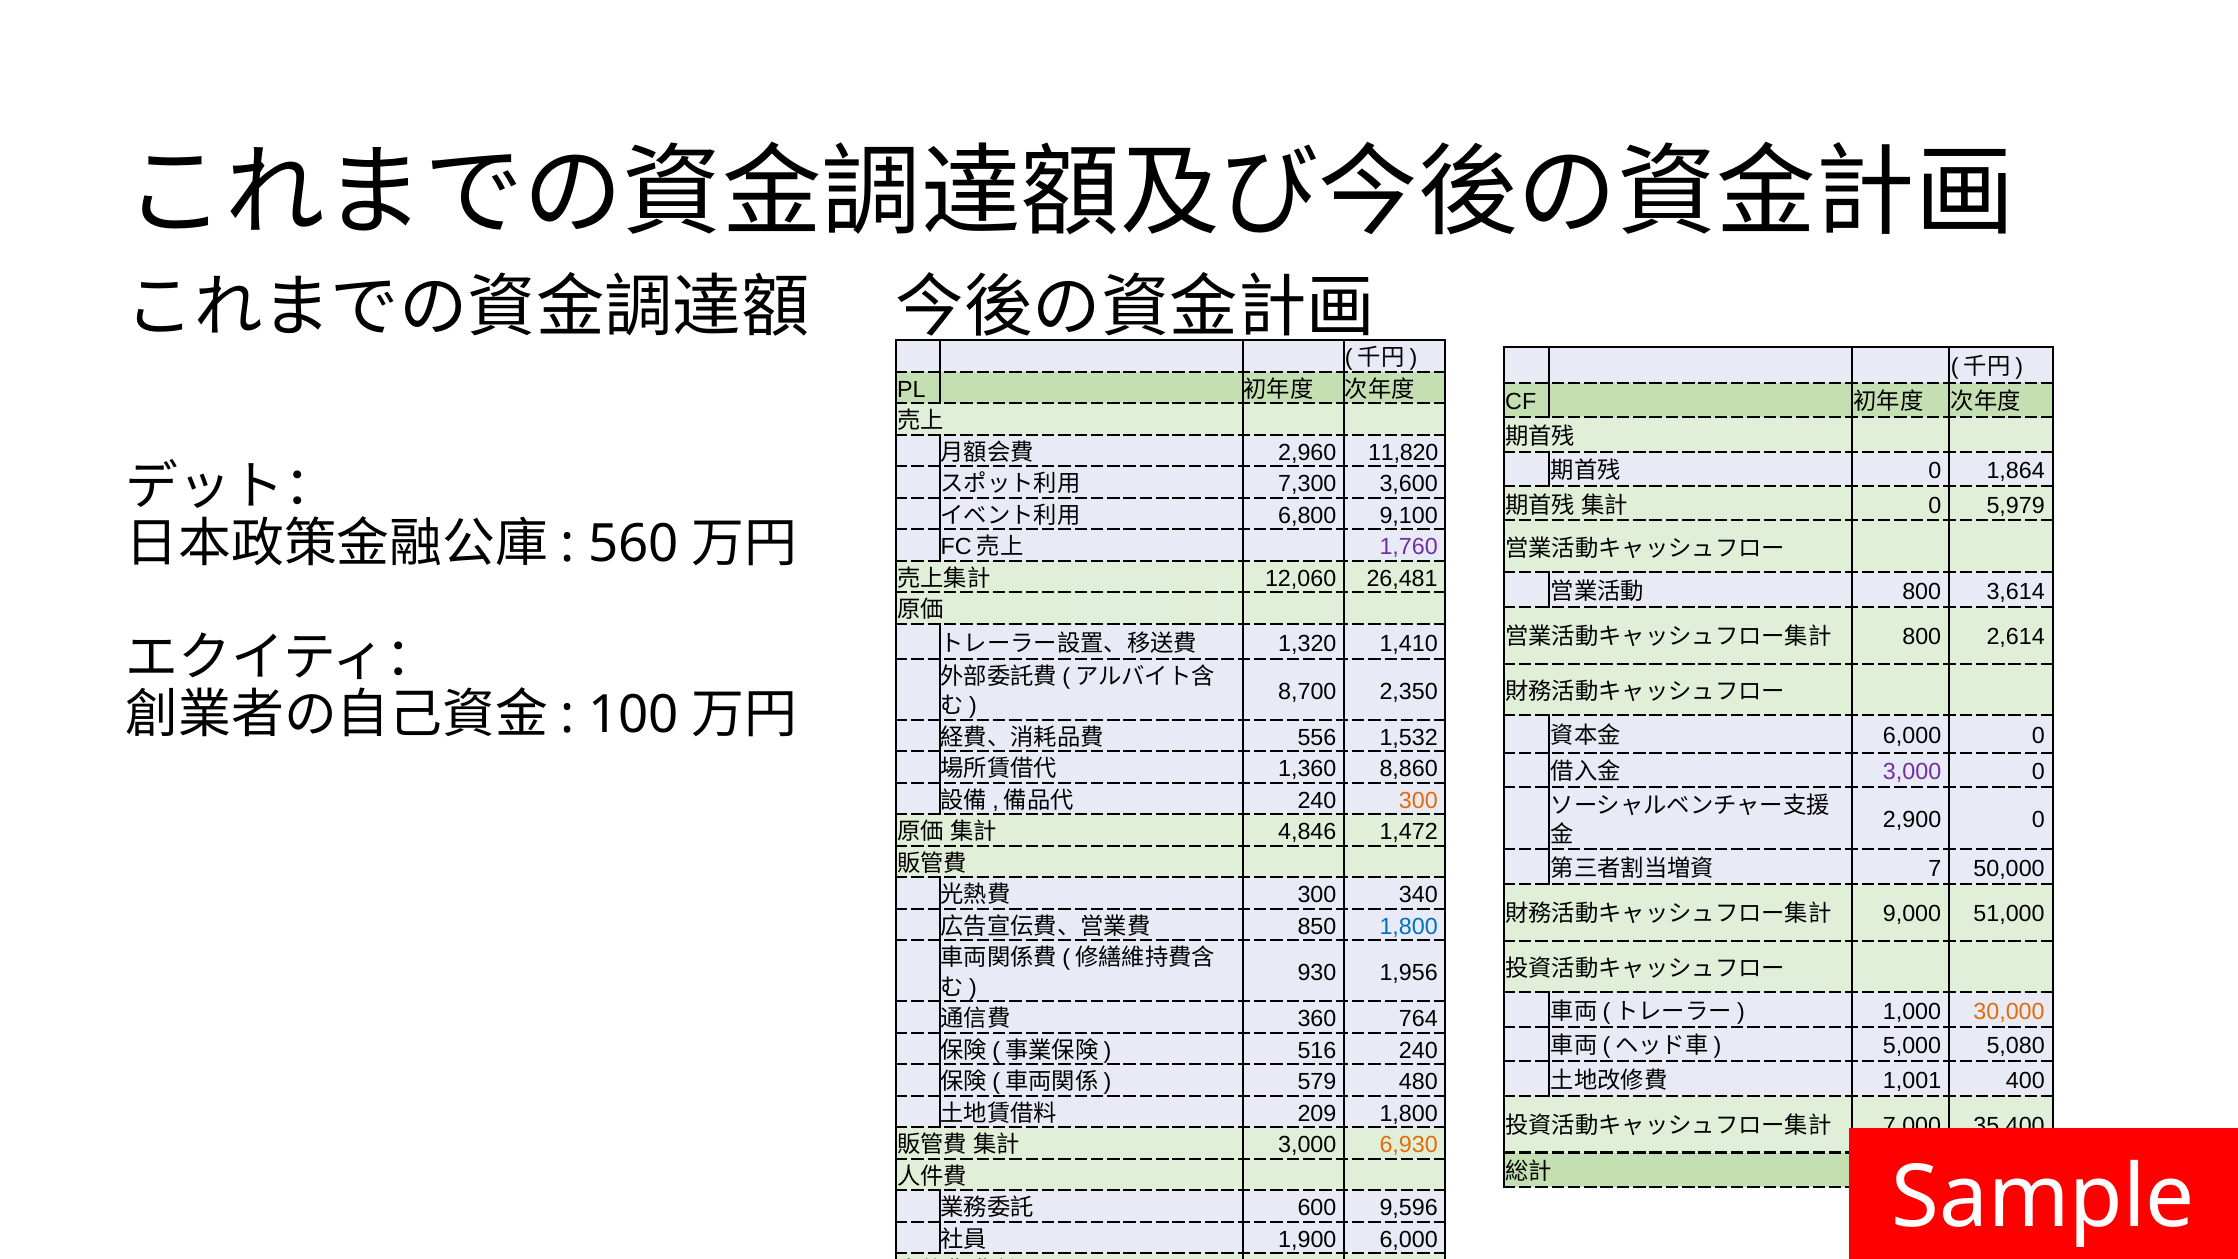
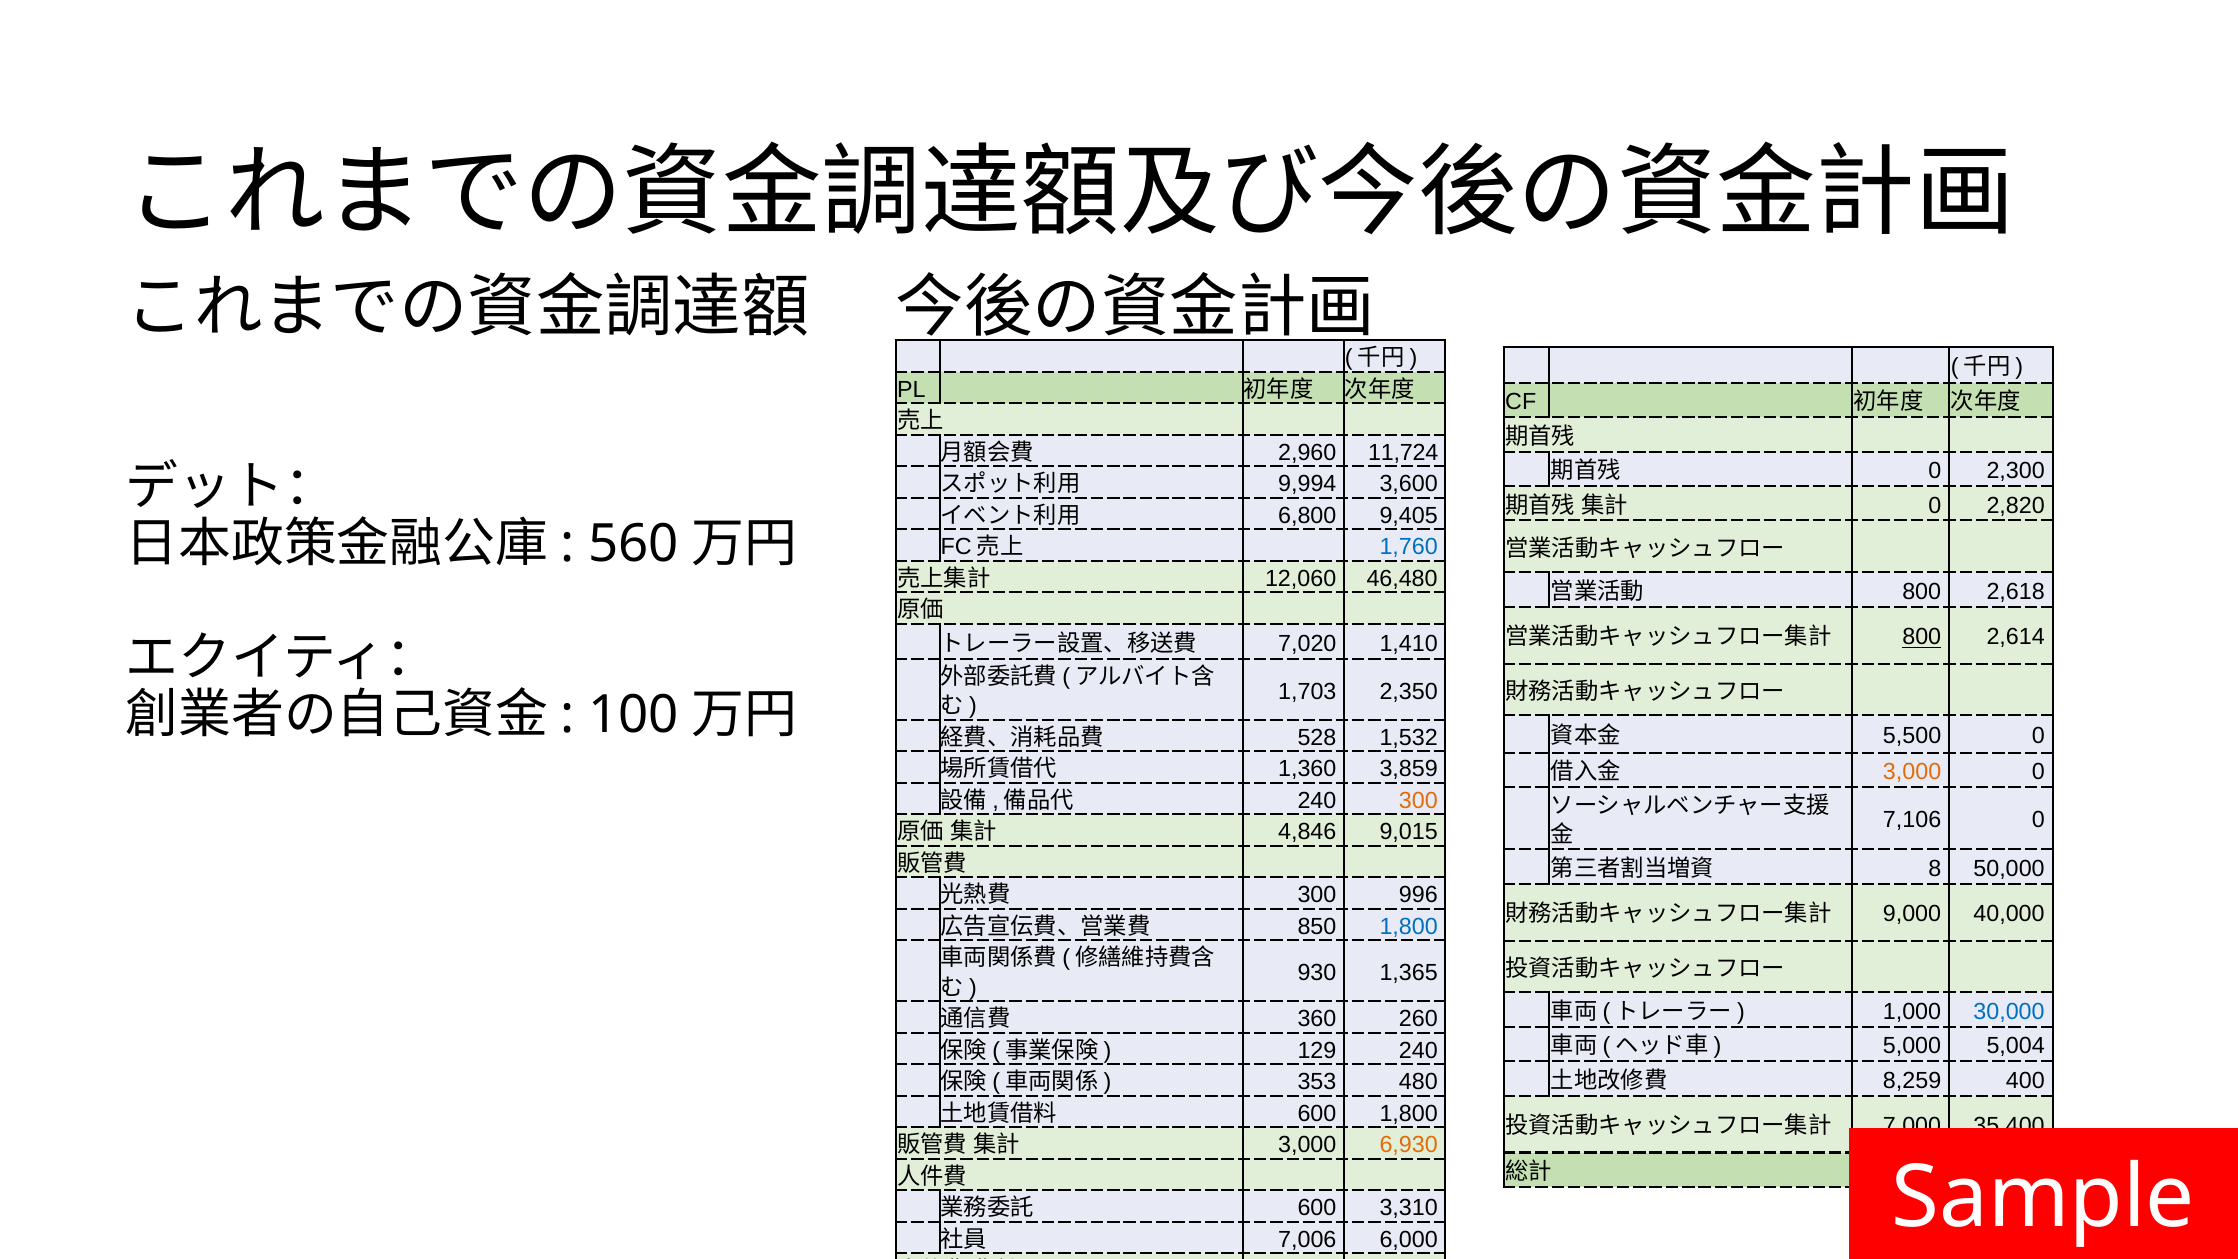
11,820: 11,820 -> 11,724
1,864: 1,864 -> 2,300
7,300: 7,300 -> 9,994
5,979: 5,979 -> 2,820
9,100: 9,100 -> 9,405
1,760 colour: purple -> blue
26,481: 26,481 -> 46,480
3,614: 3,614 -> 2,618
800 at (1922, 637) underline: none -> present
1,320: 1,320 -> 7,020
8,700: 8,700 -> 1,703
6,000 at (1912, 736): 6,000 -> 5,500
556: 556 -> 528
8,860: 8,860 -> 3,859
3,000 at (1912, 772) colour: purple -> orange
2,900: 2,900 -> 7,106
1,472: 1,472 -> 9,015
7: 7 -> 8
340: 340 -> 996
51,000: 51,000 -> 40,000
1,956: 1,956 -> 1,365
30,000 colour: orange -> blue
764: 764 -> 260
5,080: 5,080 -> 5,004
516: 516 -> 129
579: 579 -> 353
1,001: 1,001 -> 8,259
209 at (1317, 1113): 209 -> 600
9,596: 9,596 -> 3,310
1,900: 1,900 -> 7,006
